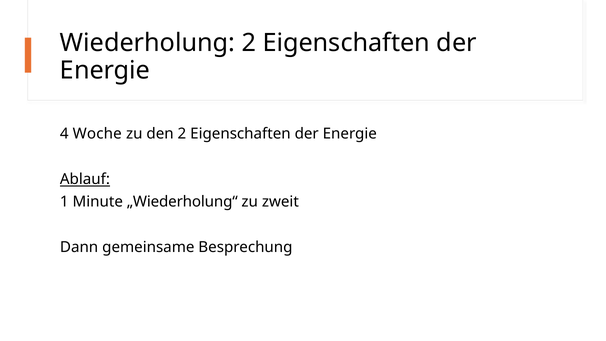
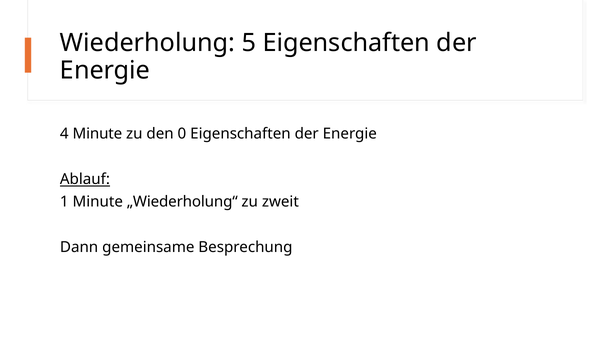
Wiederholung 2: 2 -> 5
4 Woche: Woche -> Minute
den 2: 2 -> 0
